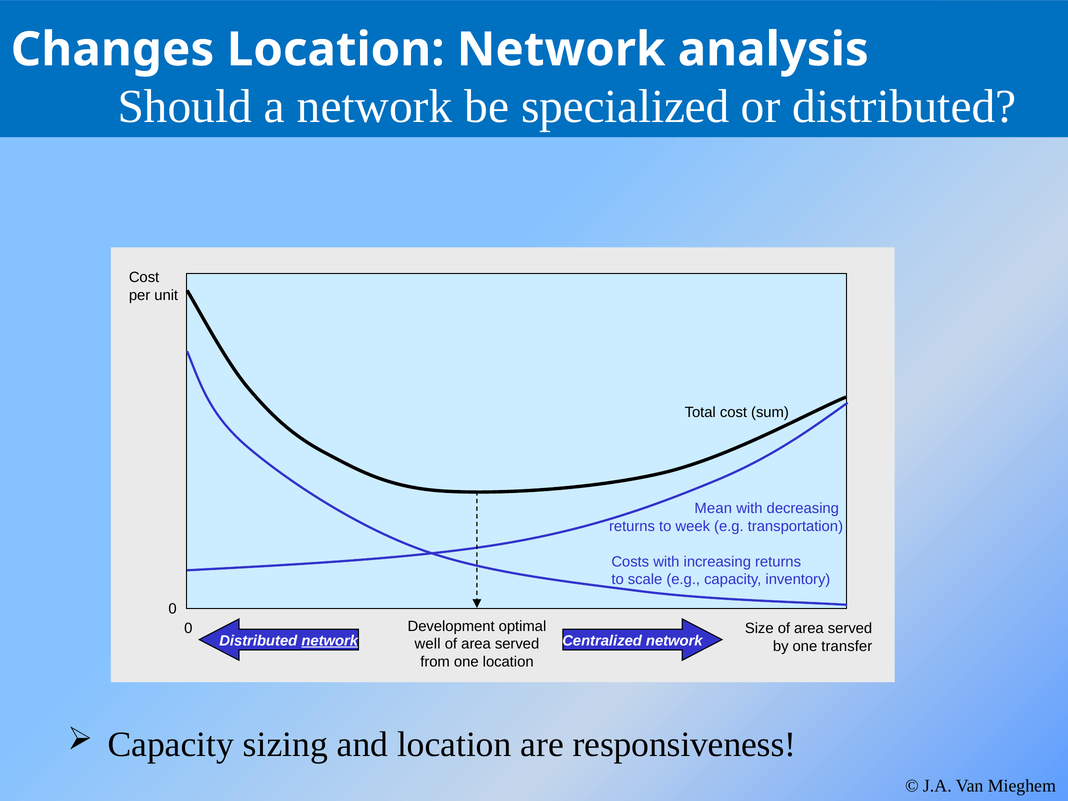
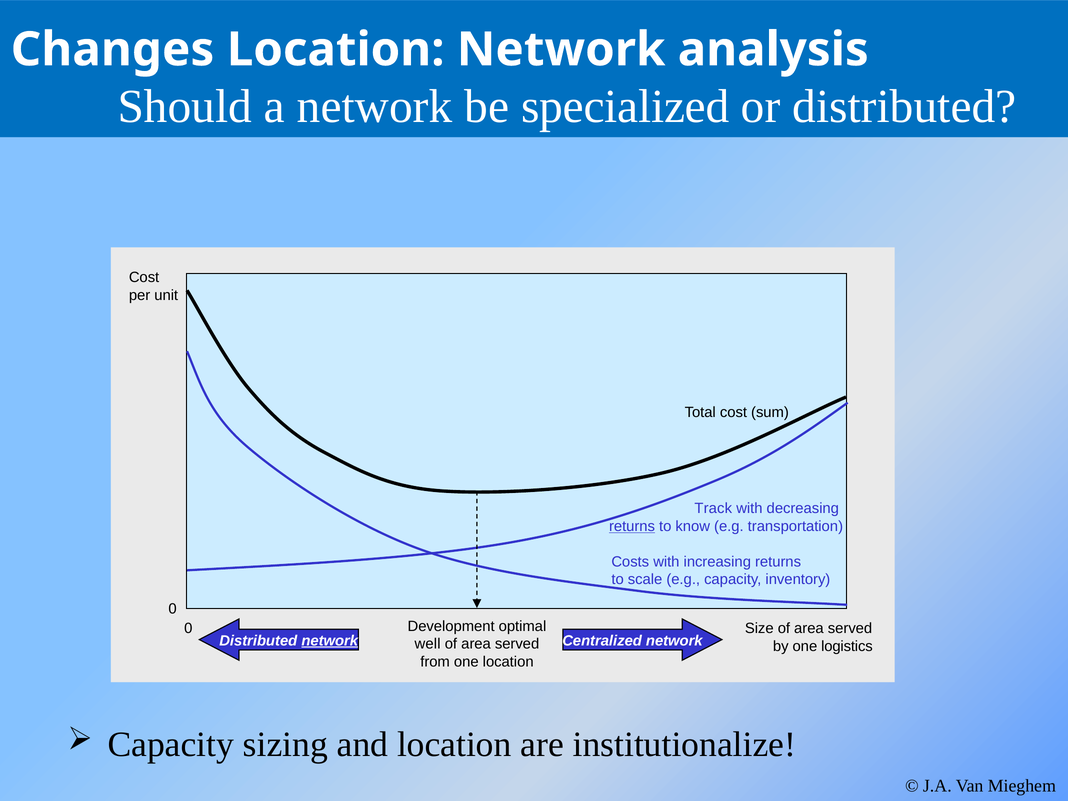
Mean: Mean -> Track
returns at (632, 526) underline: none -> present
week: week -> know
transfer: transfer -> logistics
responsiveness: responsiveness -> institutionalize
